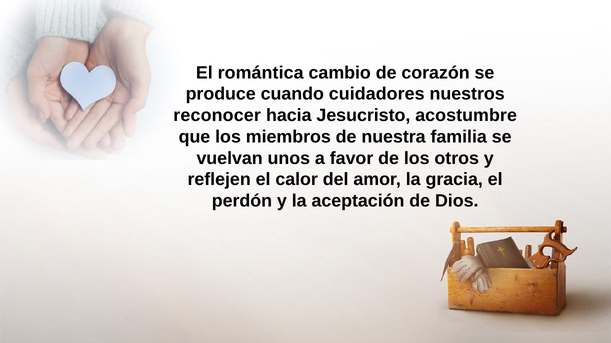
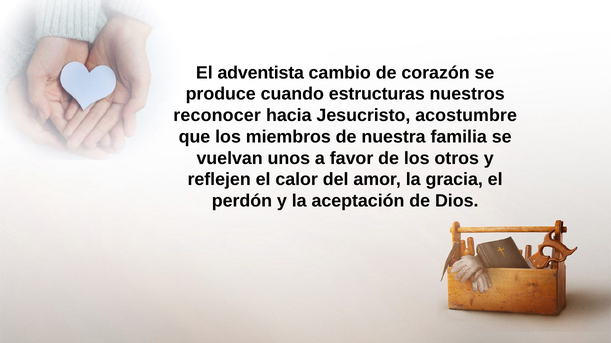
romántica: romántica -> adventista
cuidadores: cuidadores -> estructuras
